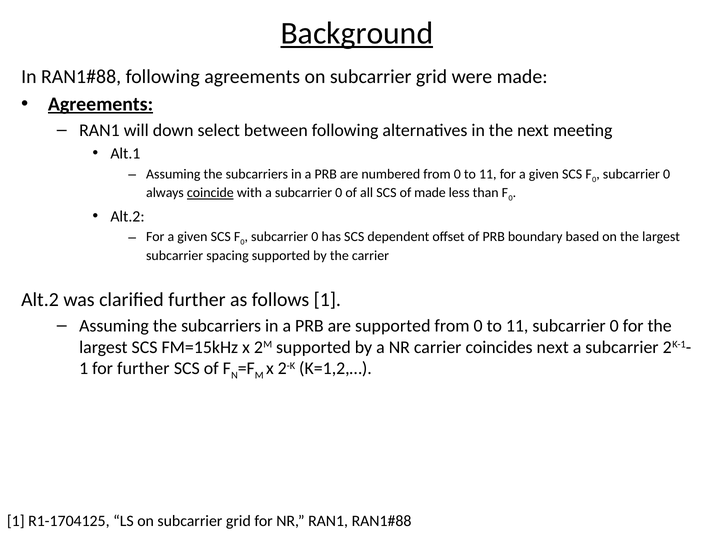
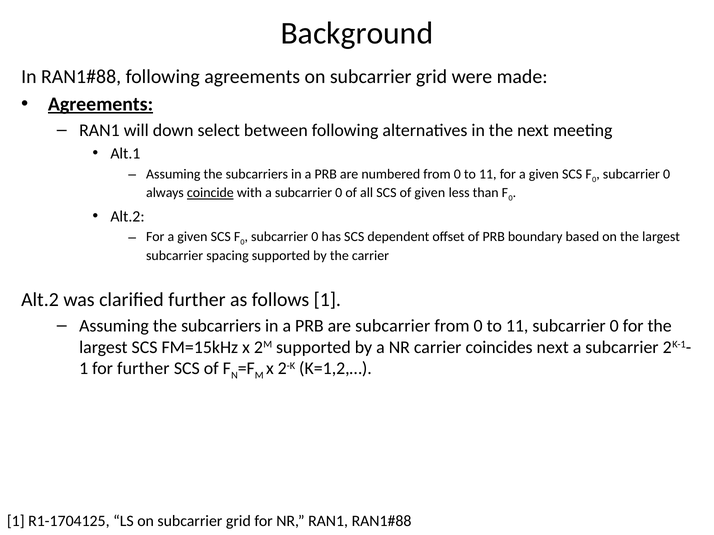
Background underline: present -> none
of made: made -> given
are supported: supported -> subcarrier
